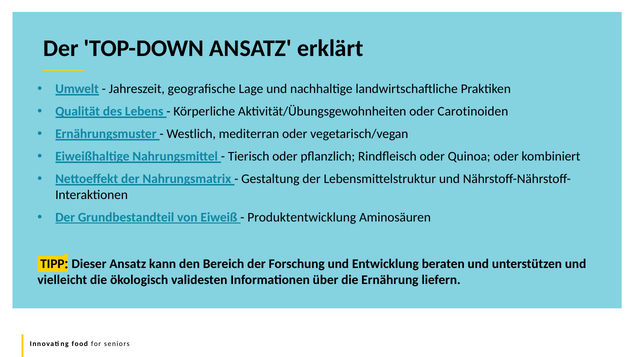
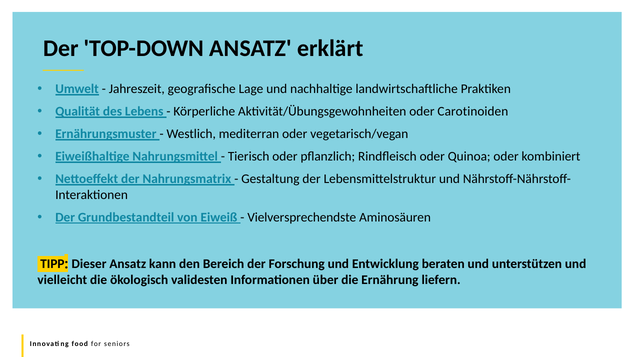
Produktentwicklung: Produktentwicklung -> Vielversprechendste
